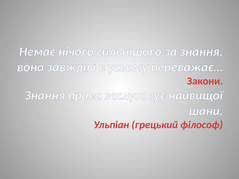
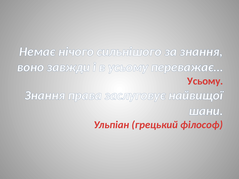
Закони at (205, 81): Закони -> Усьому
